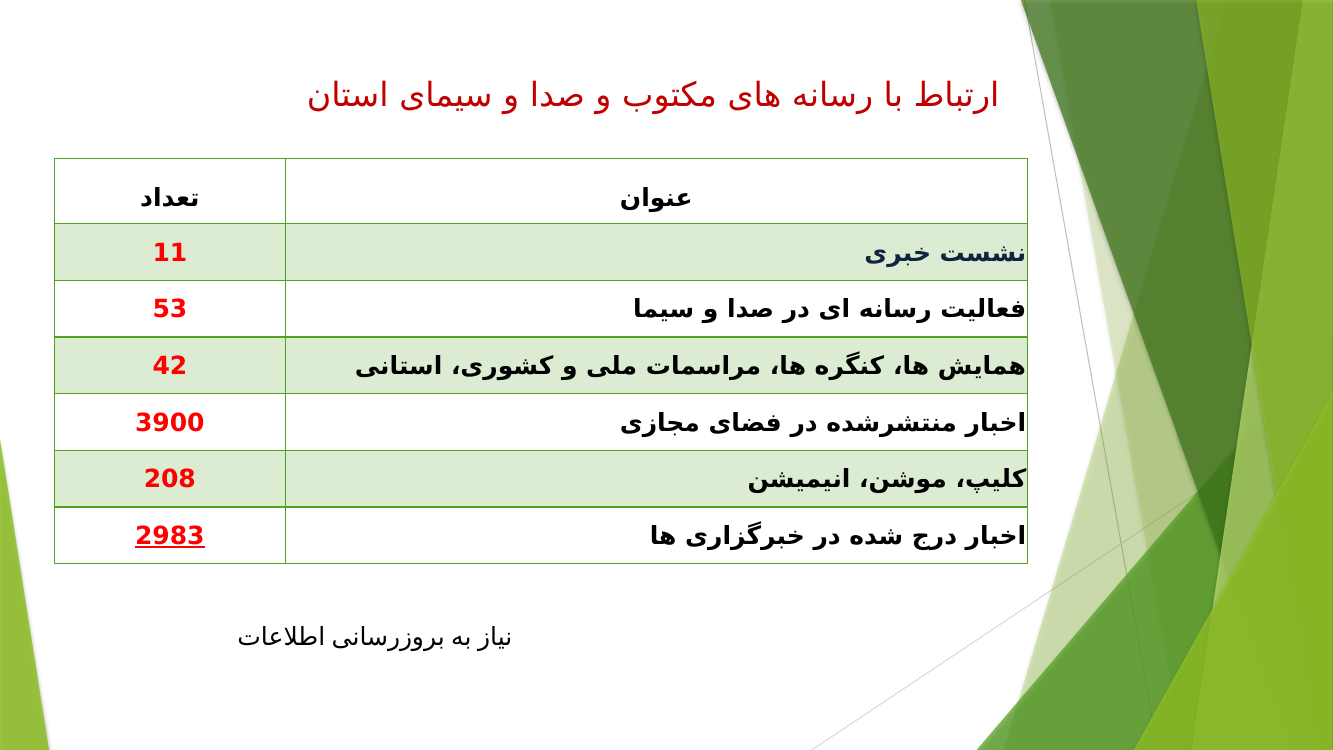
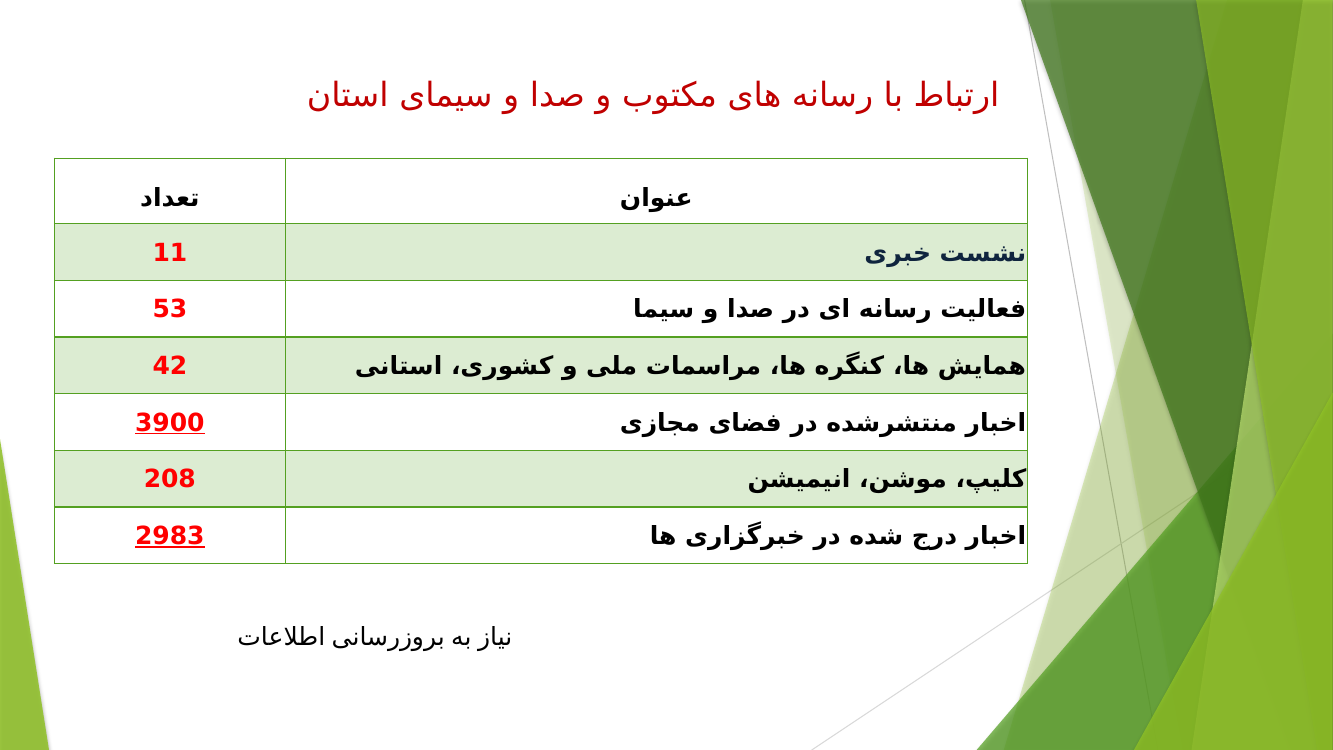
3900 underline: none -> present
